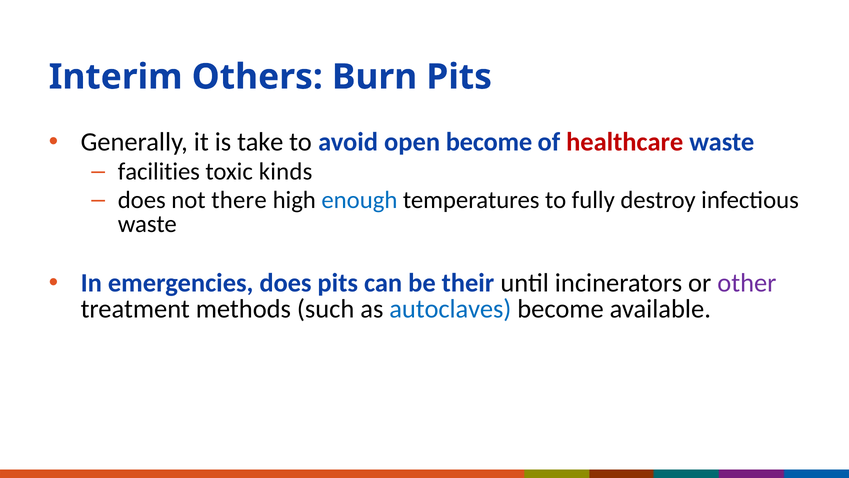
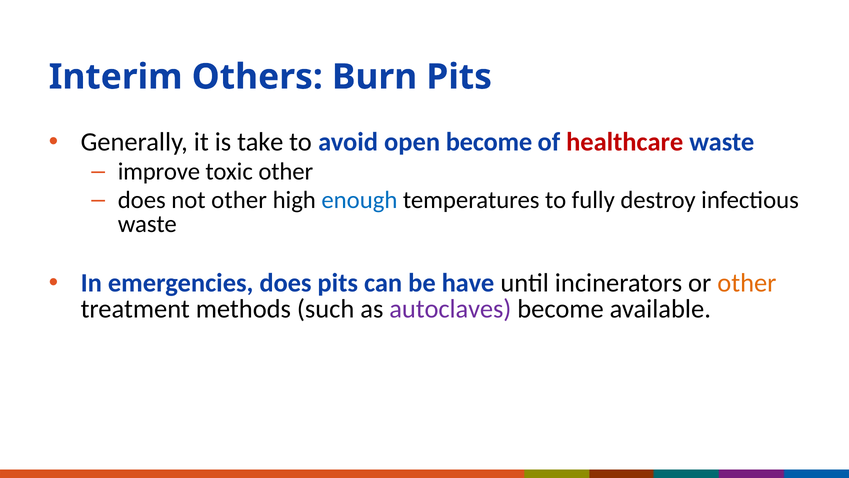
facilities: facilities -> improve
toxic kinds: kinds -> other
not there: there -> other
their: their -> have
other at (747, 283) colour: purple -> orange
autoclaves colour: blue -> purple
